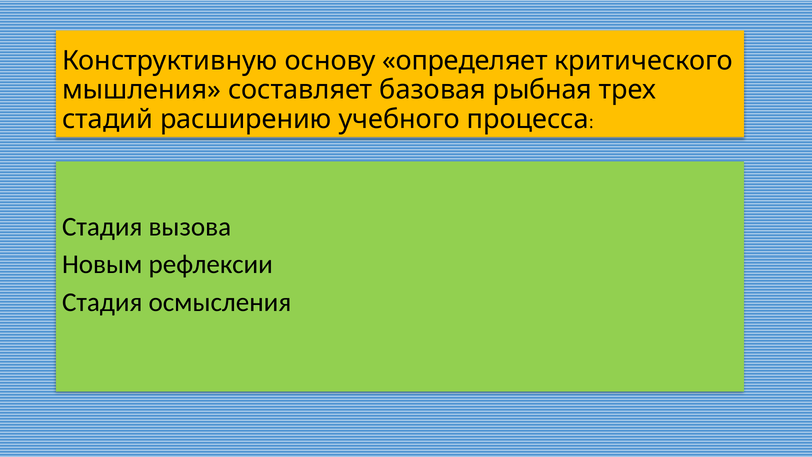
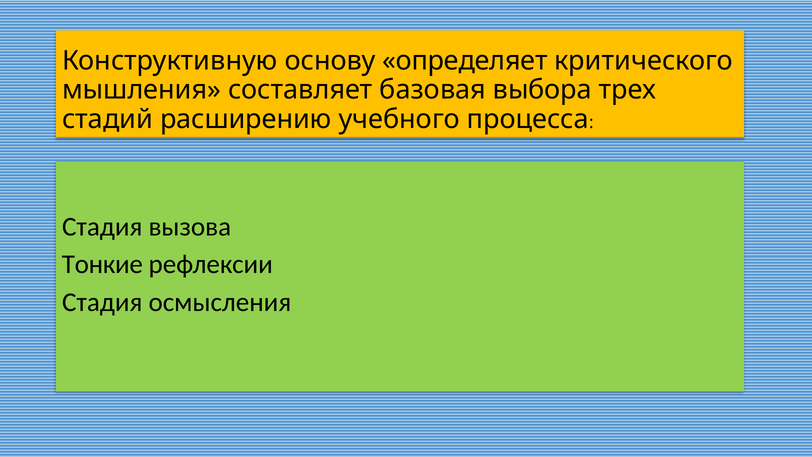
рыбная: рыбная -> выбора
Новым: Новым -> Тонкие
